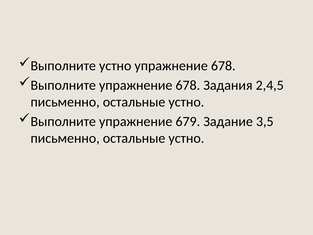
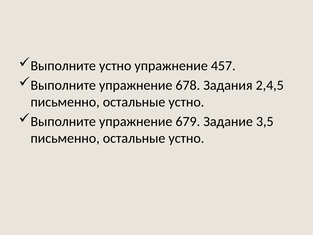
устно упражнение 678: 678 -> 457
